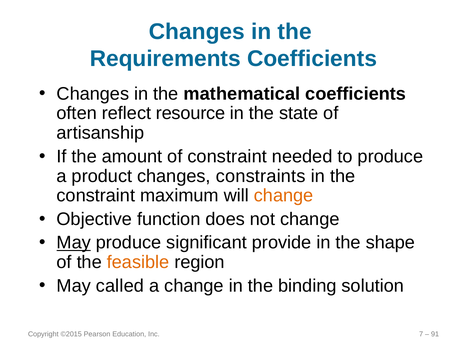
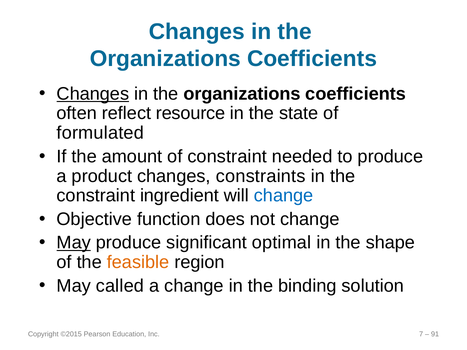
Requirements at (165, 59): Requirements -> Organizations
Changes at (93, 94) underline: none -> present
mathematical at (242, 94): mathematical -> organizations
artisanship: artisanship -> formulated
maximum: maximum -> ingredient
change at (284, 196) colour: orange -> blue
provide: provide -> optimal
